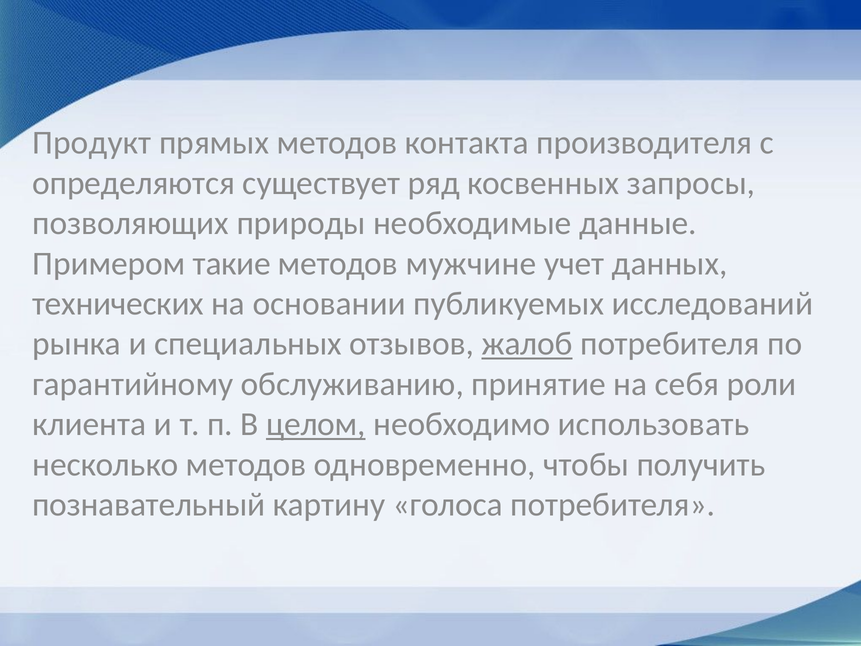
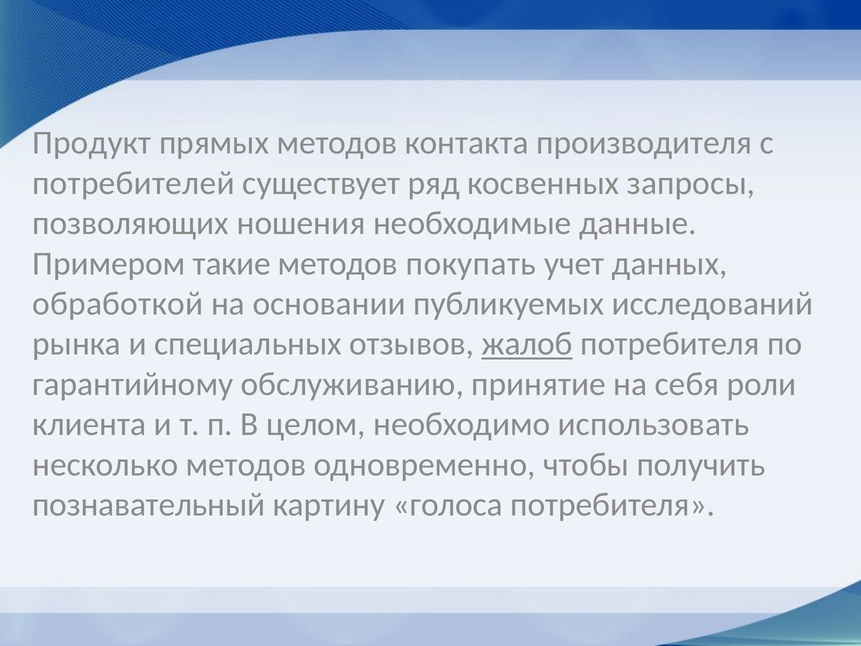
определяются: определяются -> потребителей
природы: природы -> ношения
мужчине: мужчине -> покупать
технических: технических -> обработкой
целом underline: present -> none
